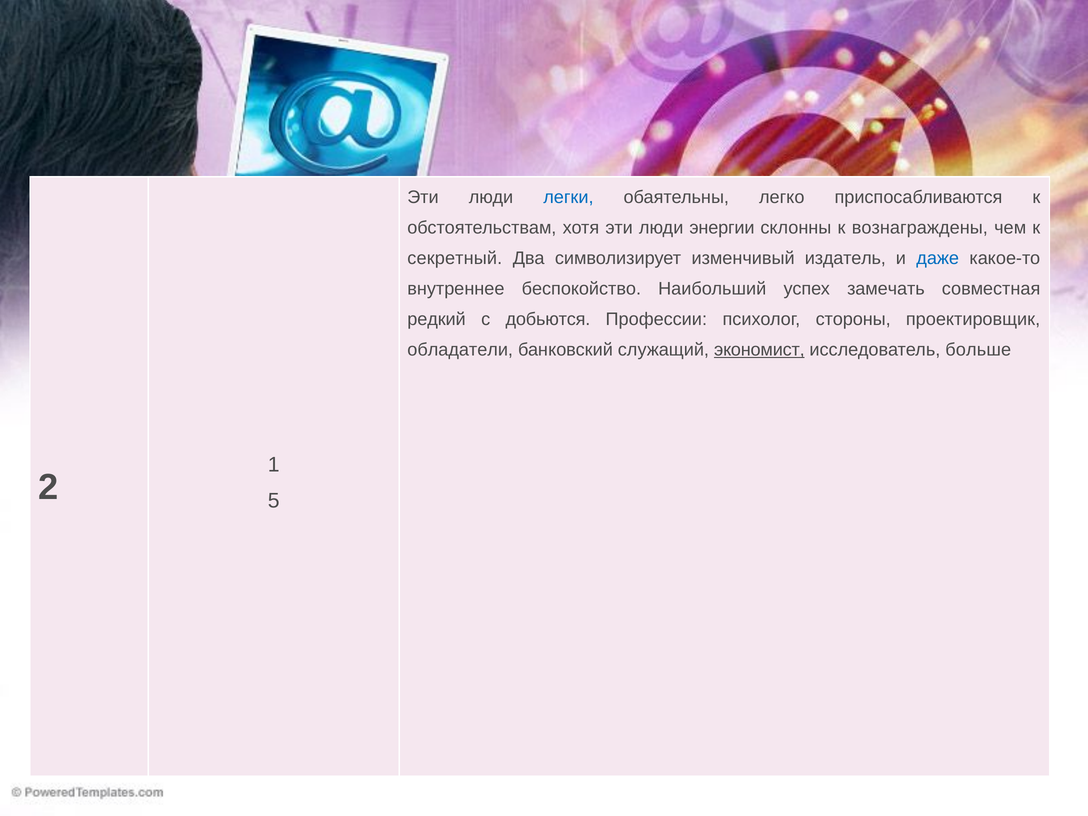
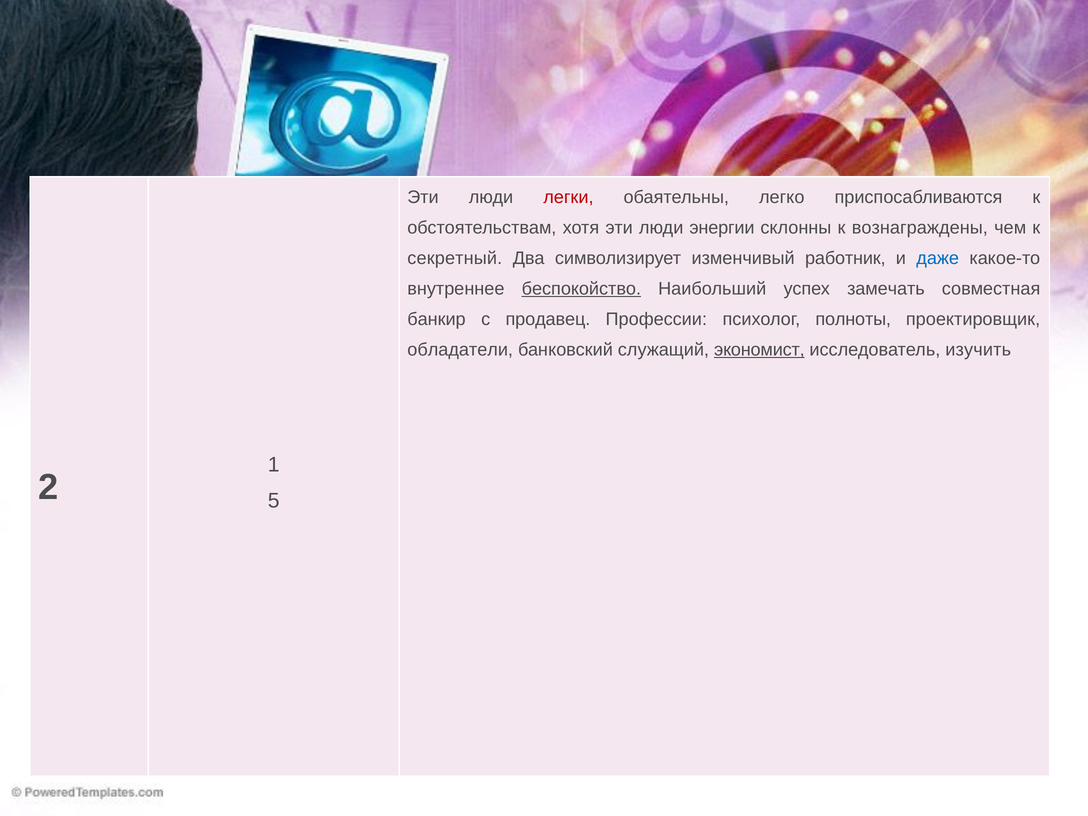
легки colour: blue -> red
издатель: издатель -> работник
беспокойство underline: none -> present
редкий: редкий -> банкир
добьются: добьются -> продавец
стороны: стороны -> полноты
больше: больше -> изучить
